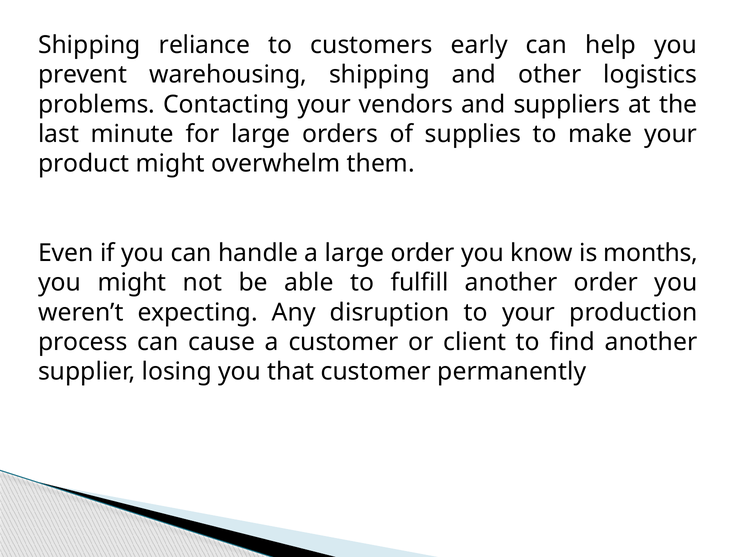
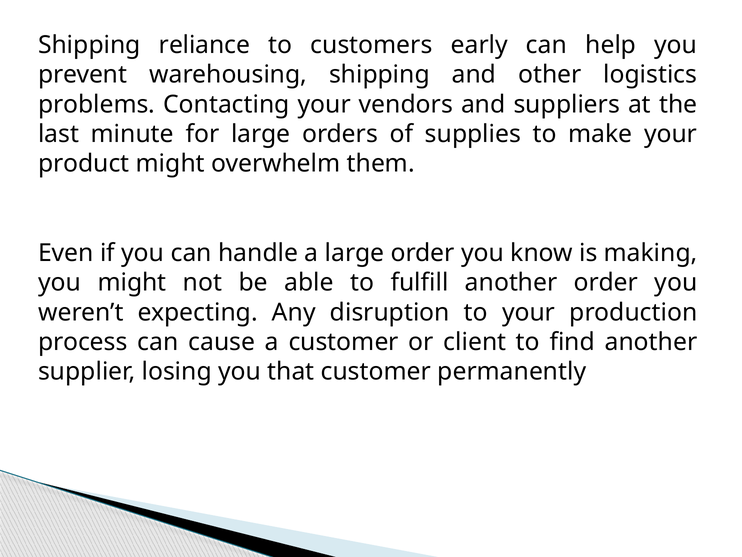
months: months -> making
